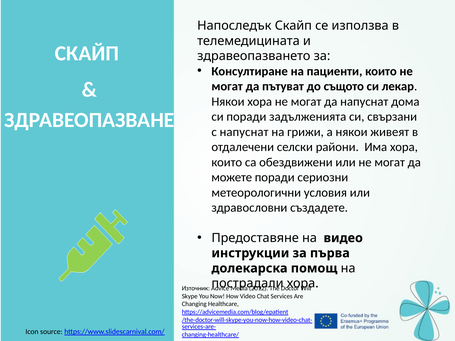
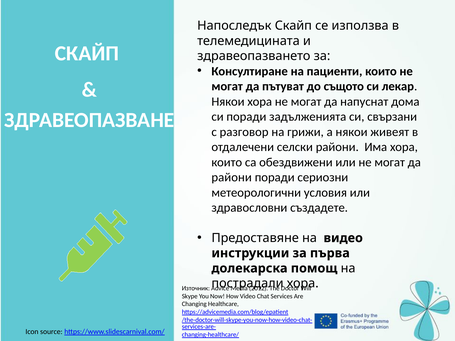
с напуснат: напуснат -> разговор
можете at (232, 177): можете -> райони
